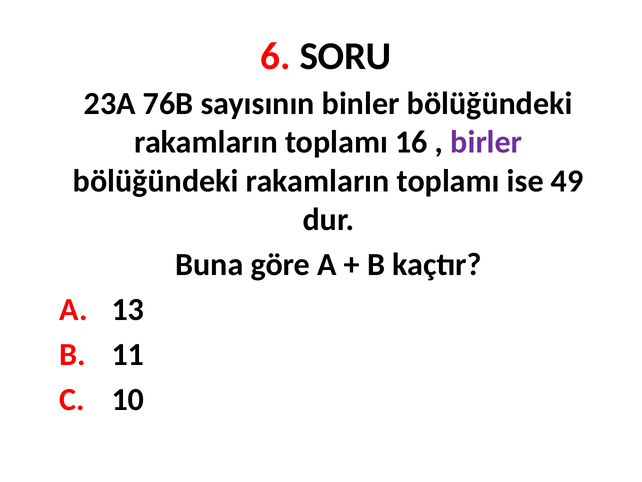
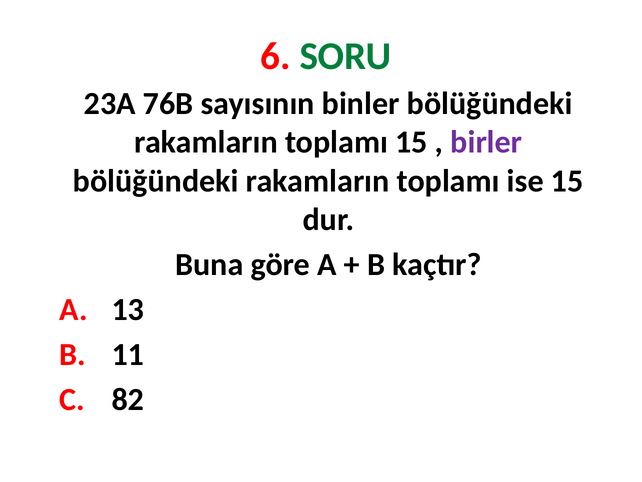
SORU colour: black -> green
toplamı 16: 16 -> 15
ise 49: 49 -> 15
10: 10 -> 82
